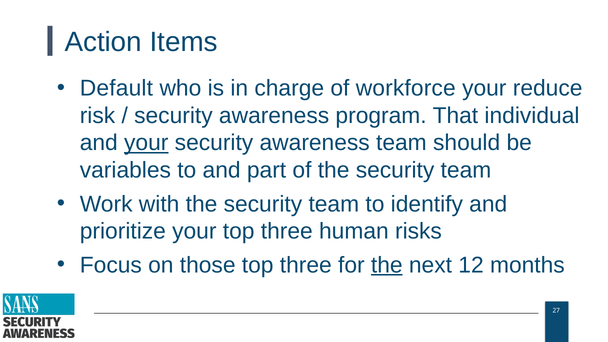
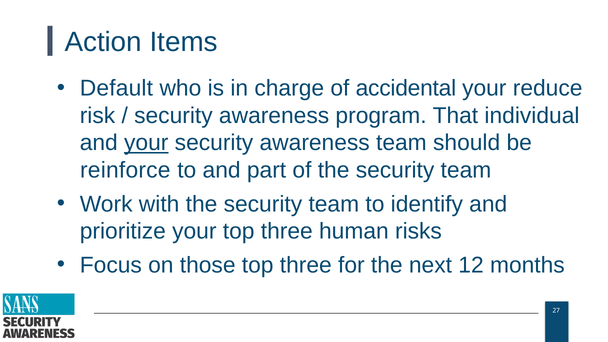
workforce: workforce -> accidental
variables: variables -> reinforce
the at (387, 265) underline: present -> none
